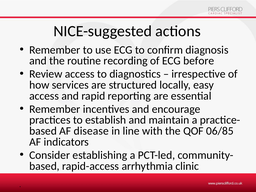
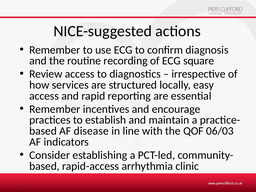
before: before -> square
06/85: 06/85 -> 06/03
